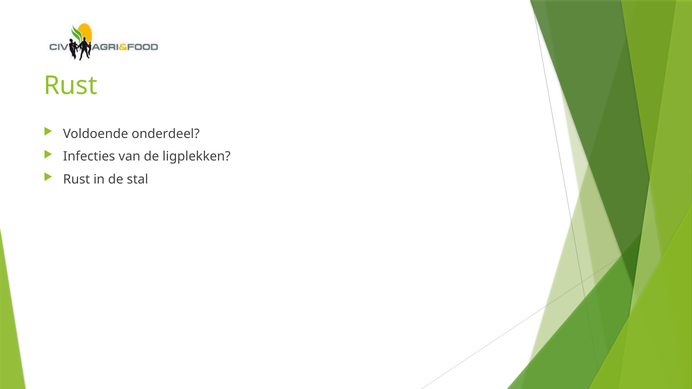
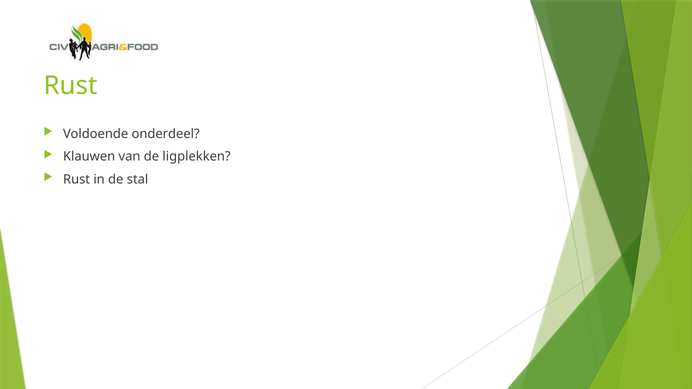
Infecties: Infecties -> Klauwen
